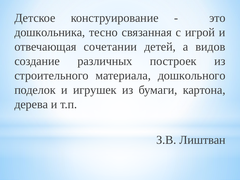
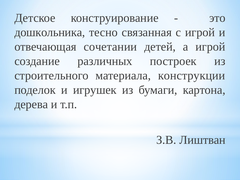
а видов: видов -> игрой
дошкольного: дошкольного -> конструкции
